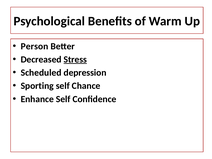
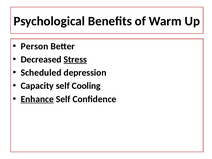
Sporting: Sporting -> Capacity
Chance: Chance -> Cooling
Enhance underline: none -> present
